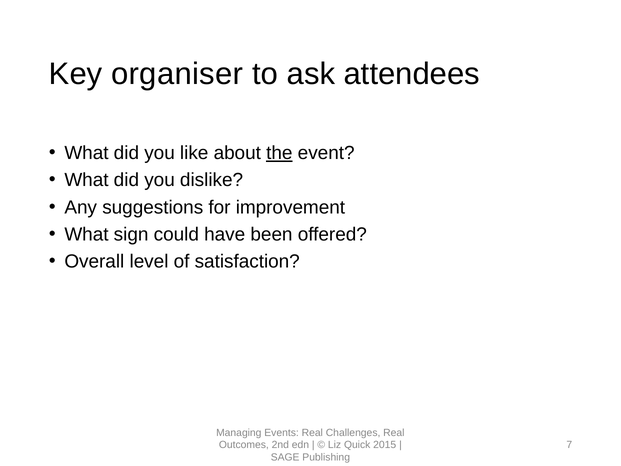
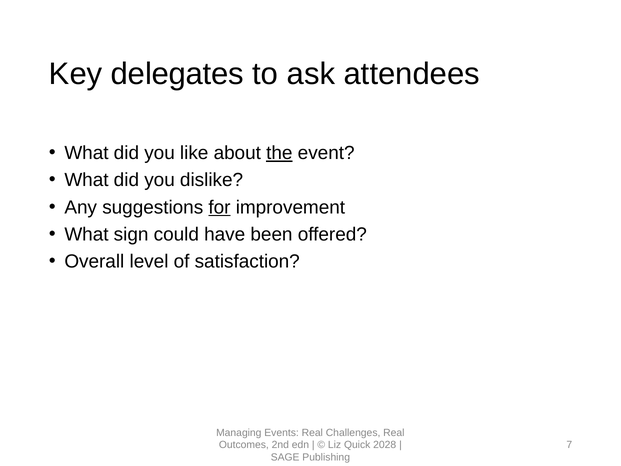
organiser: organiser -> delegates
for underline: none -> present
2015: 2015 -> 2028
